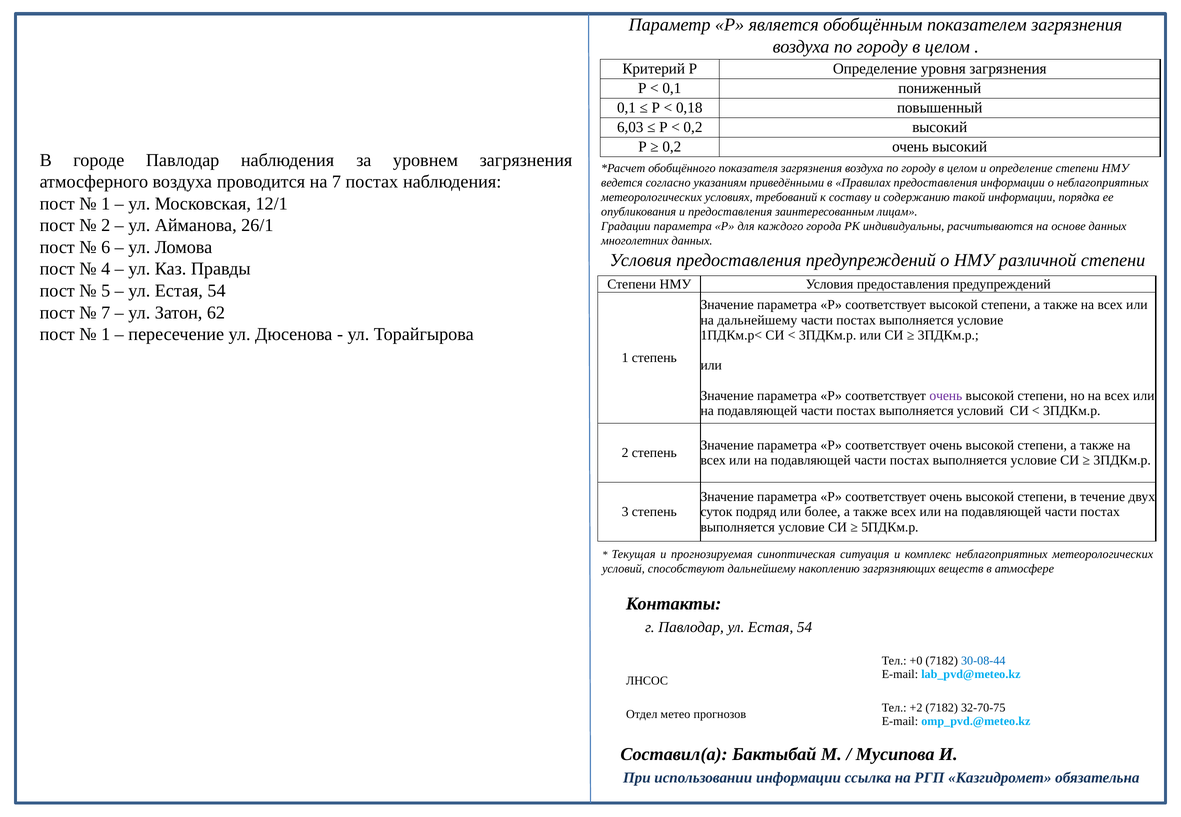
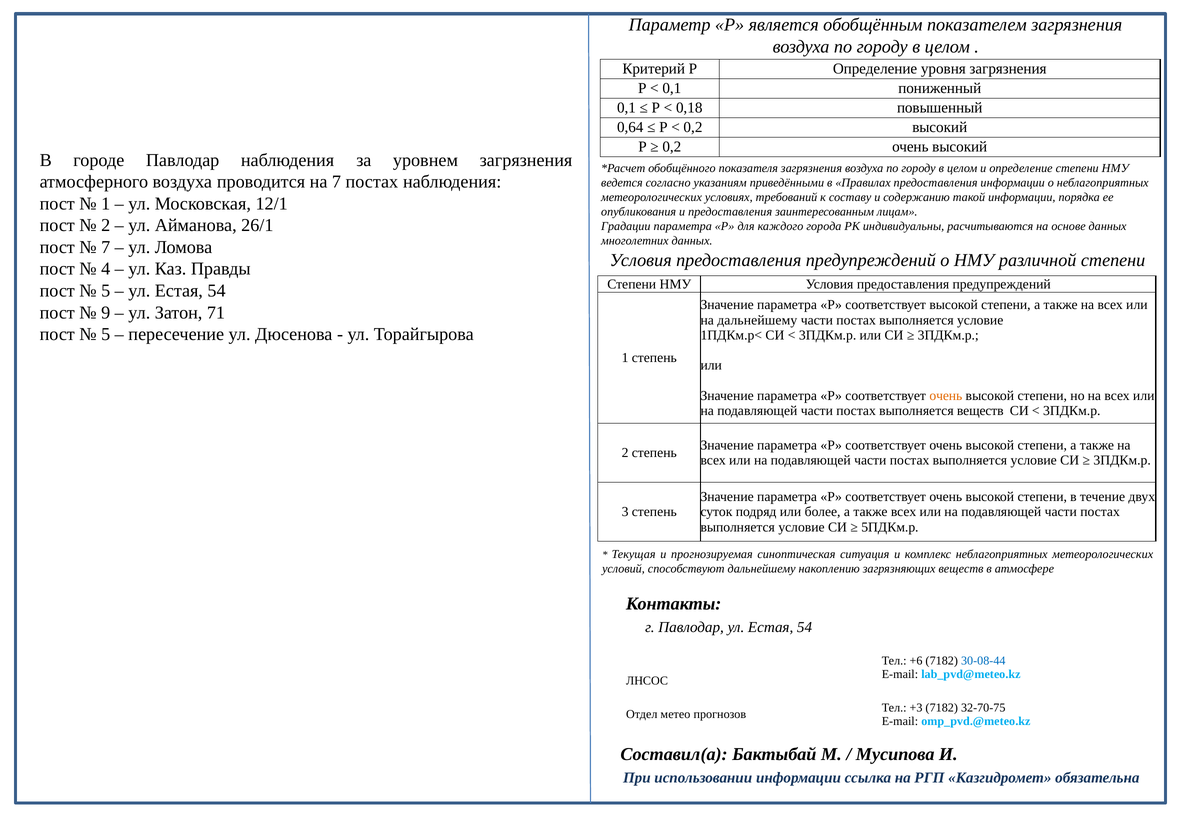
6,03: 6,03 -> 0,64
6 at (106, 247): 6 -> 7
7 at (106, 313): 7 -> 9
62: 62 -> 71
1 at (106, 335): 1 -> 5
очень at (946, 396) colour: purple -> orange
выполняется условий: условий -> веществ
+0: +0 -> +6
+2: +2 -> +3
